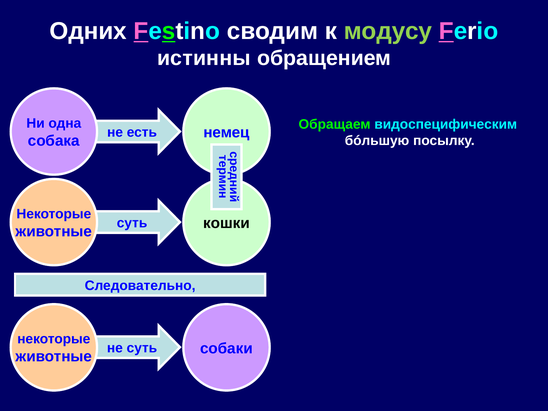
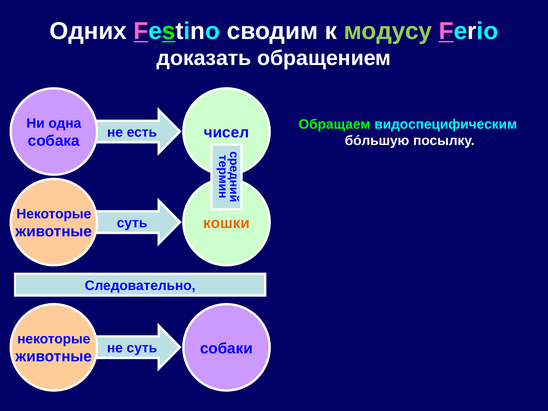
истинны: истинны -> доказать
немец: немец -> чисел
кошки colour: black -> orange
